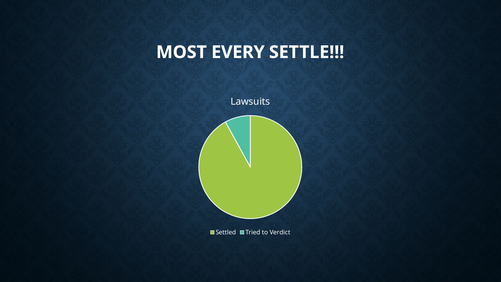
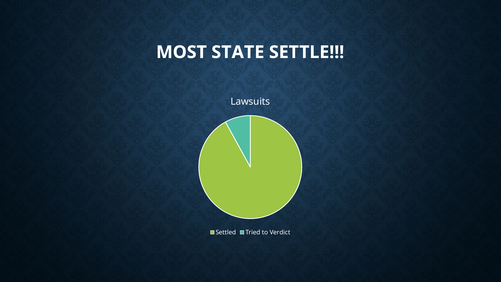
EVERY: EVERY -> STATE
